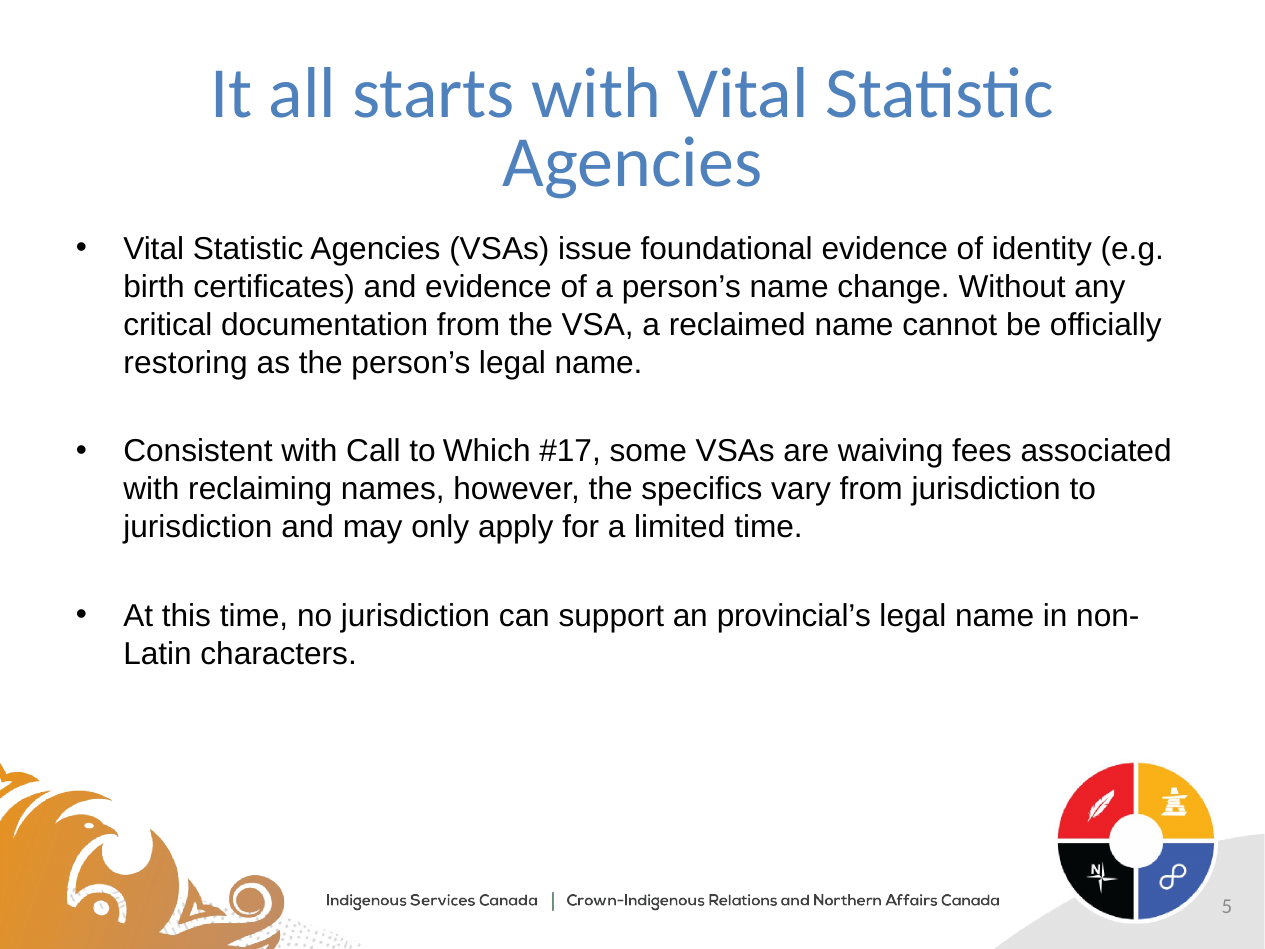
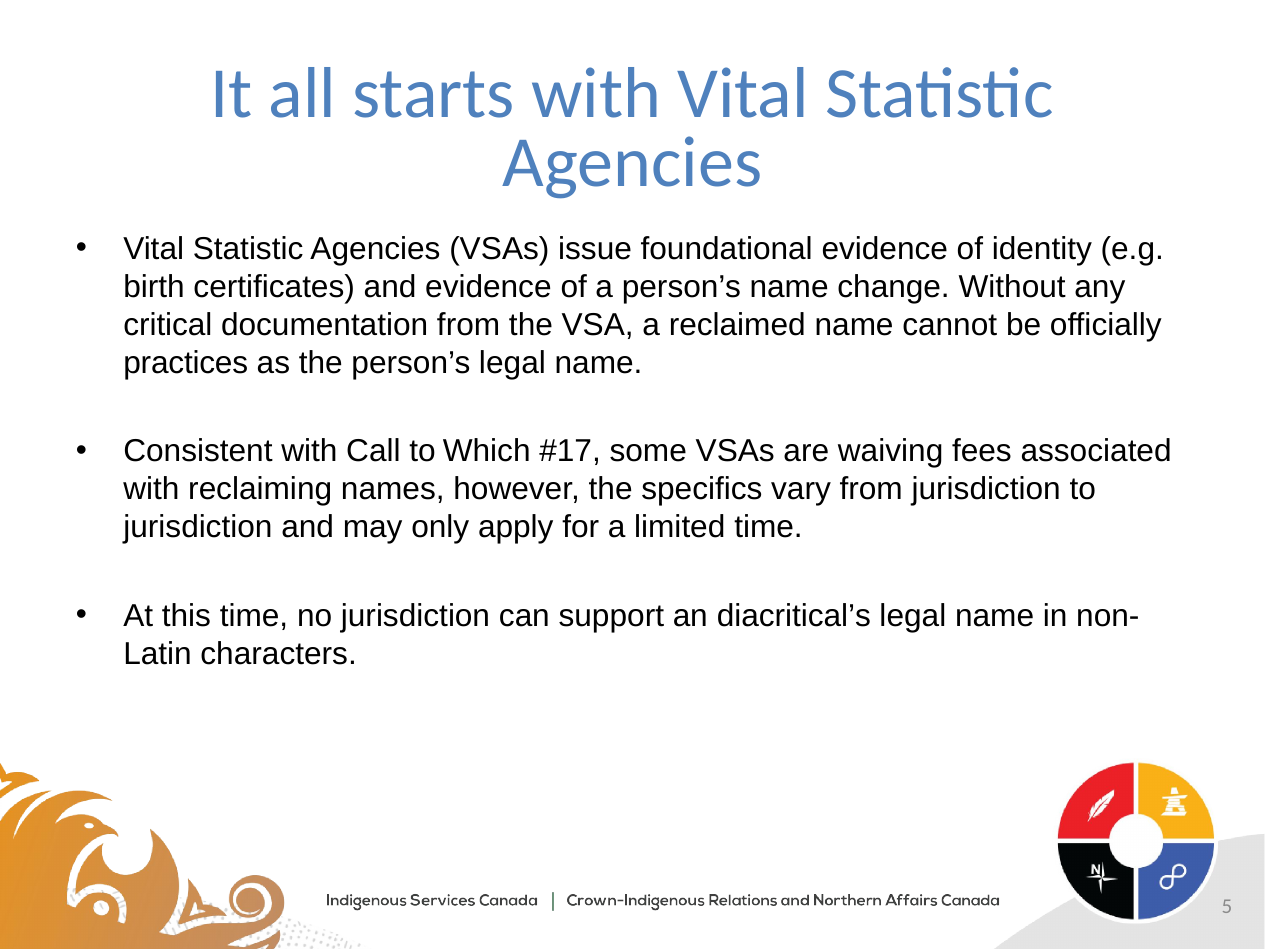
restoring: restoring -> practices
provincial’s: provincial’s -> diacritical’s
